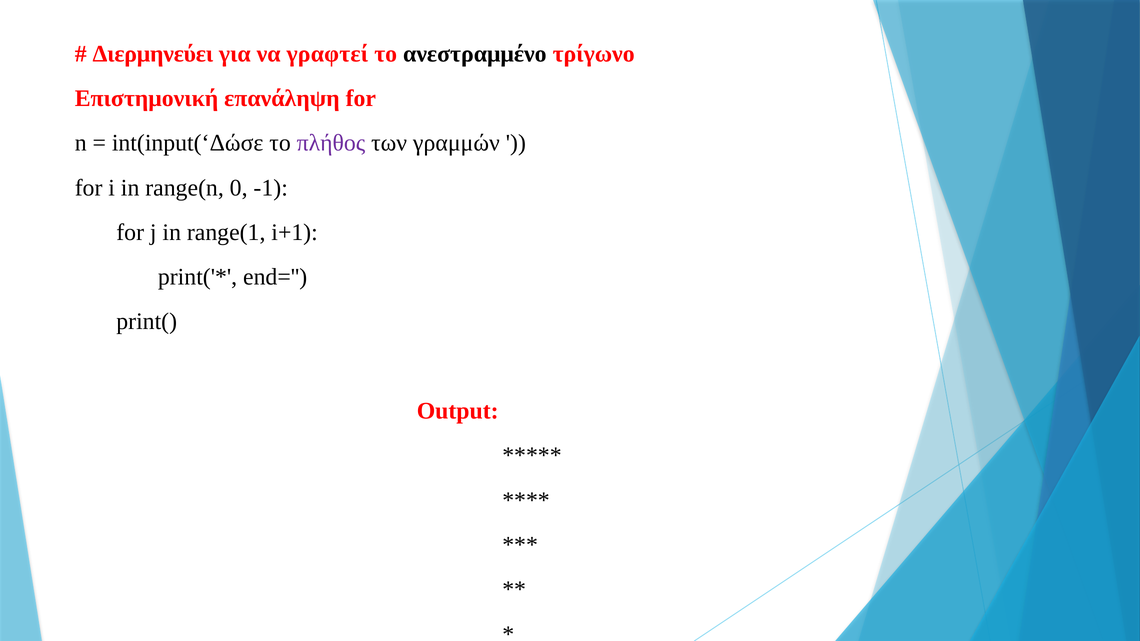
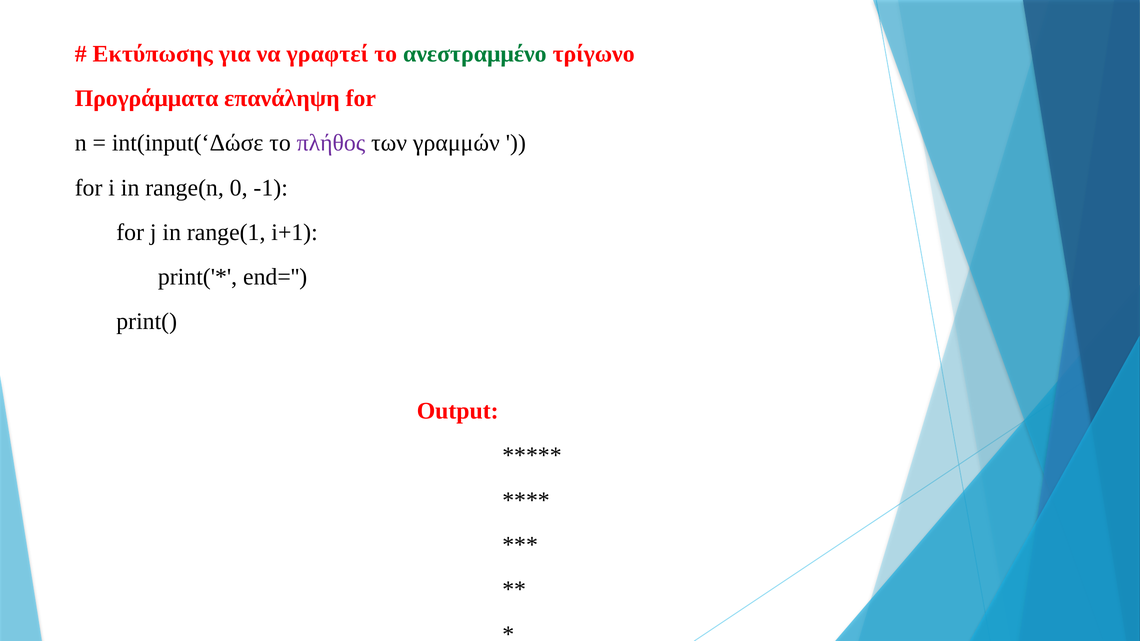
Διερμηνεύει: Διερμηνεύει -> Εκτύπωσης
ανεστραμμένο colour: black -> green
Επιστημονική: Επιστημονική -> Προγράμματα
